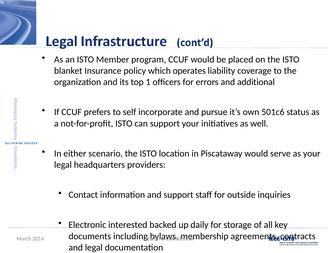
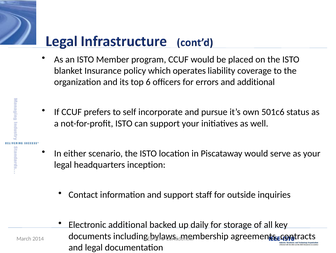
1: 1 -> 6
providers: providers -> inception
Electronic interested: interested -> additional
